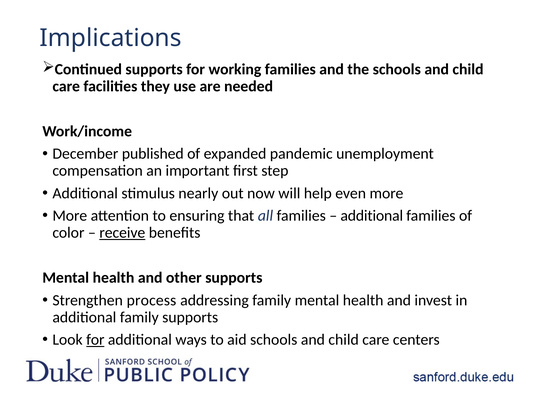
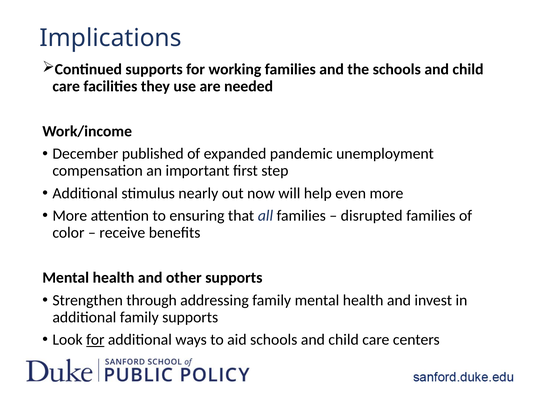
additional at (372, 216): additional -> disrupted
receive underline: present -> none
process: process -> through
